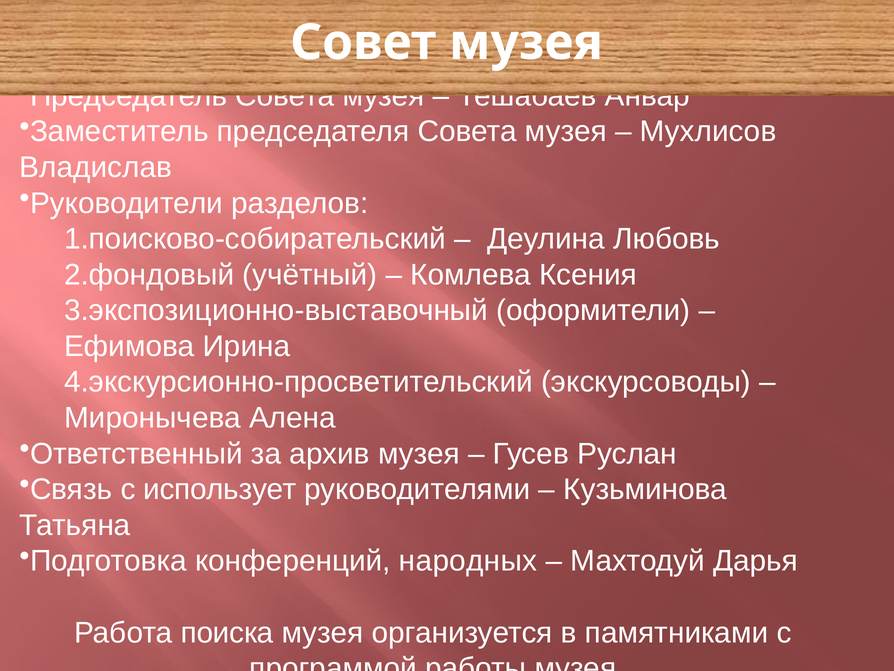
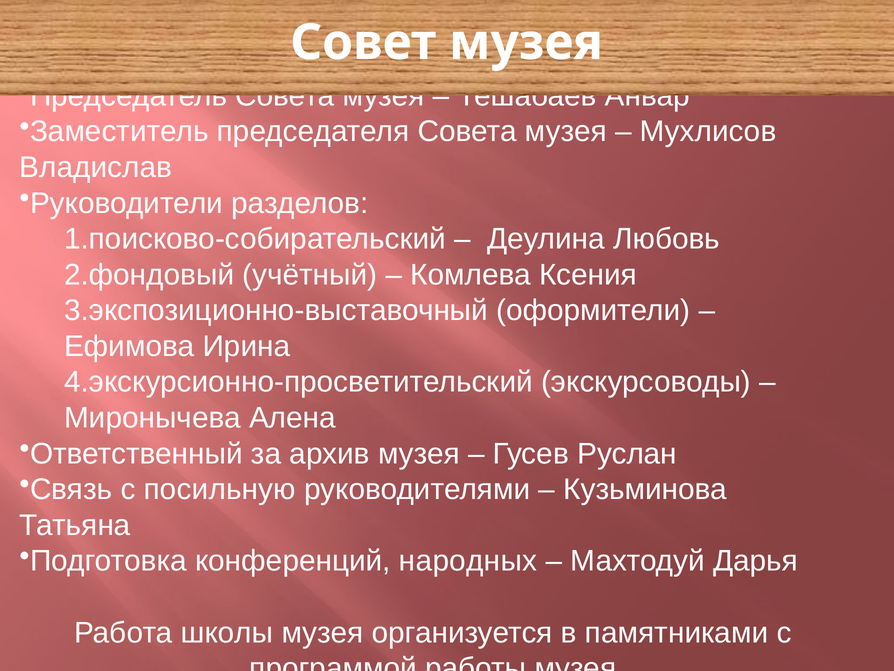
использует: использует -> посильную
поиска: поиска -> школы
